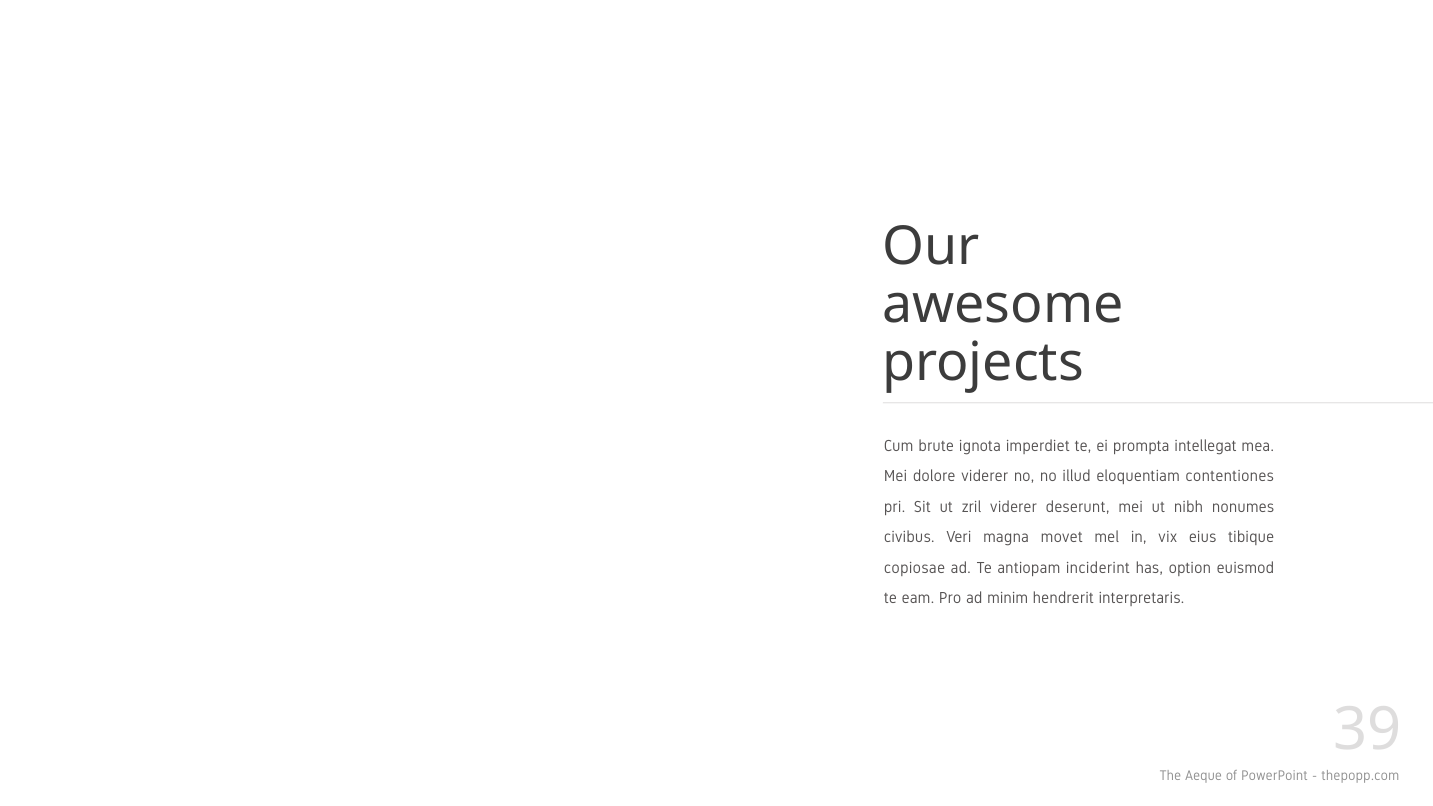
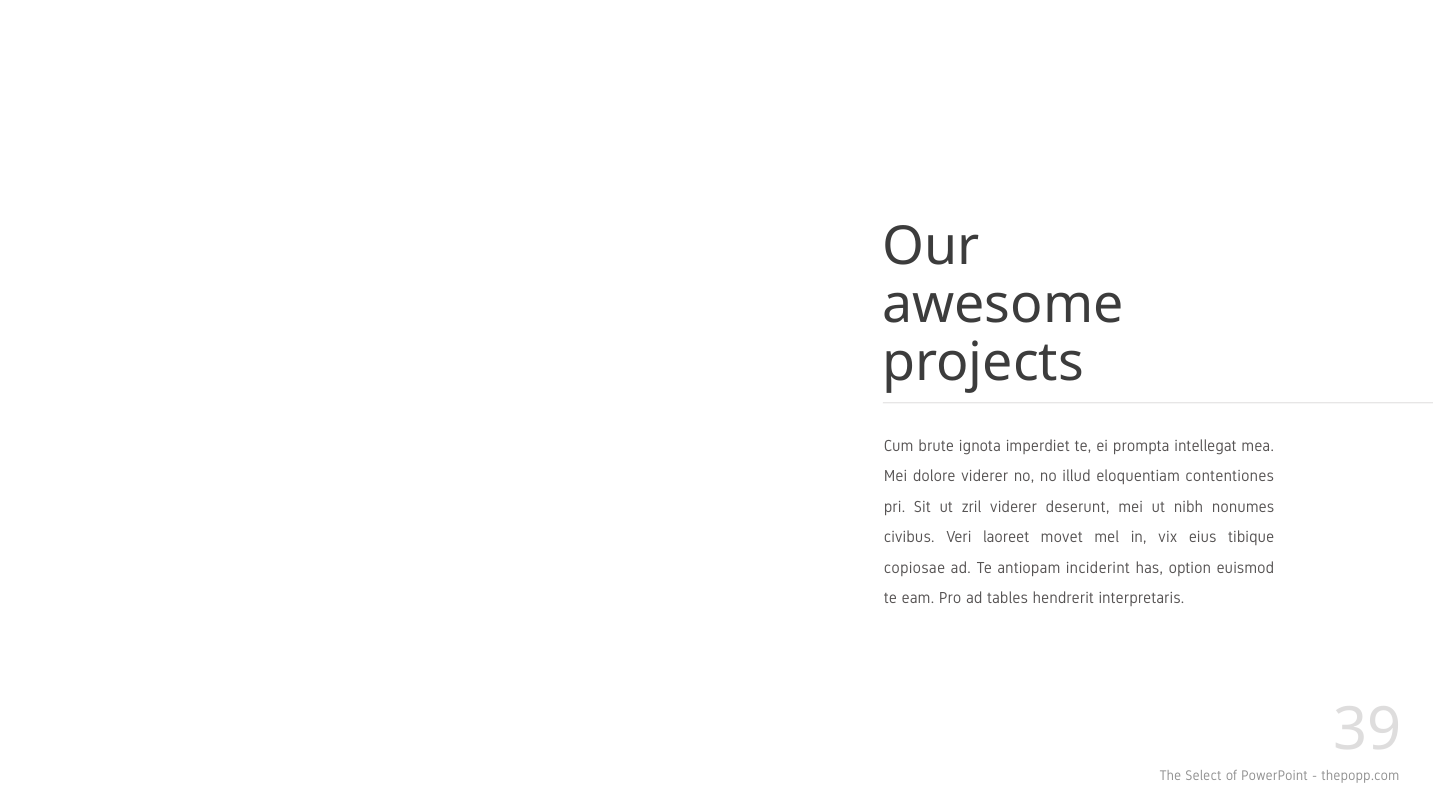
magna: magna -> laoreet
minim: minim -> tables
Aeque: Aeque -> Select
